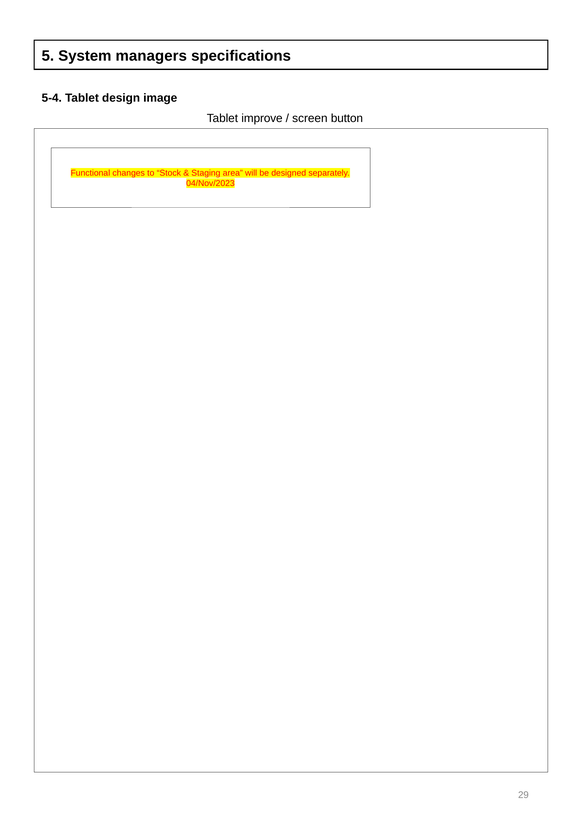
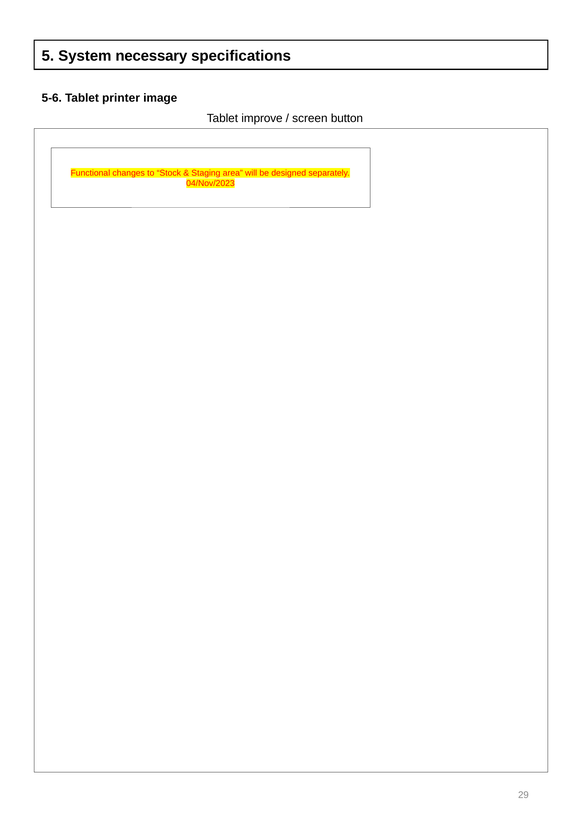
managers: managers -> necessary
5-4: 5-4 -> 5-6
design: design -> printer
